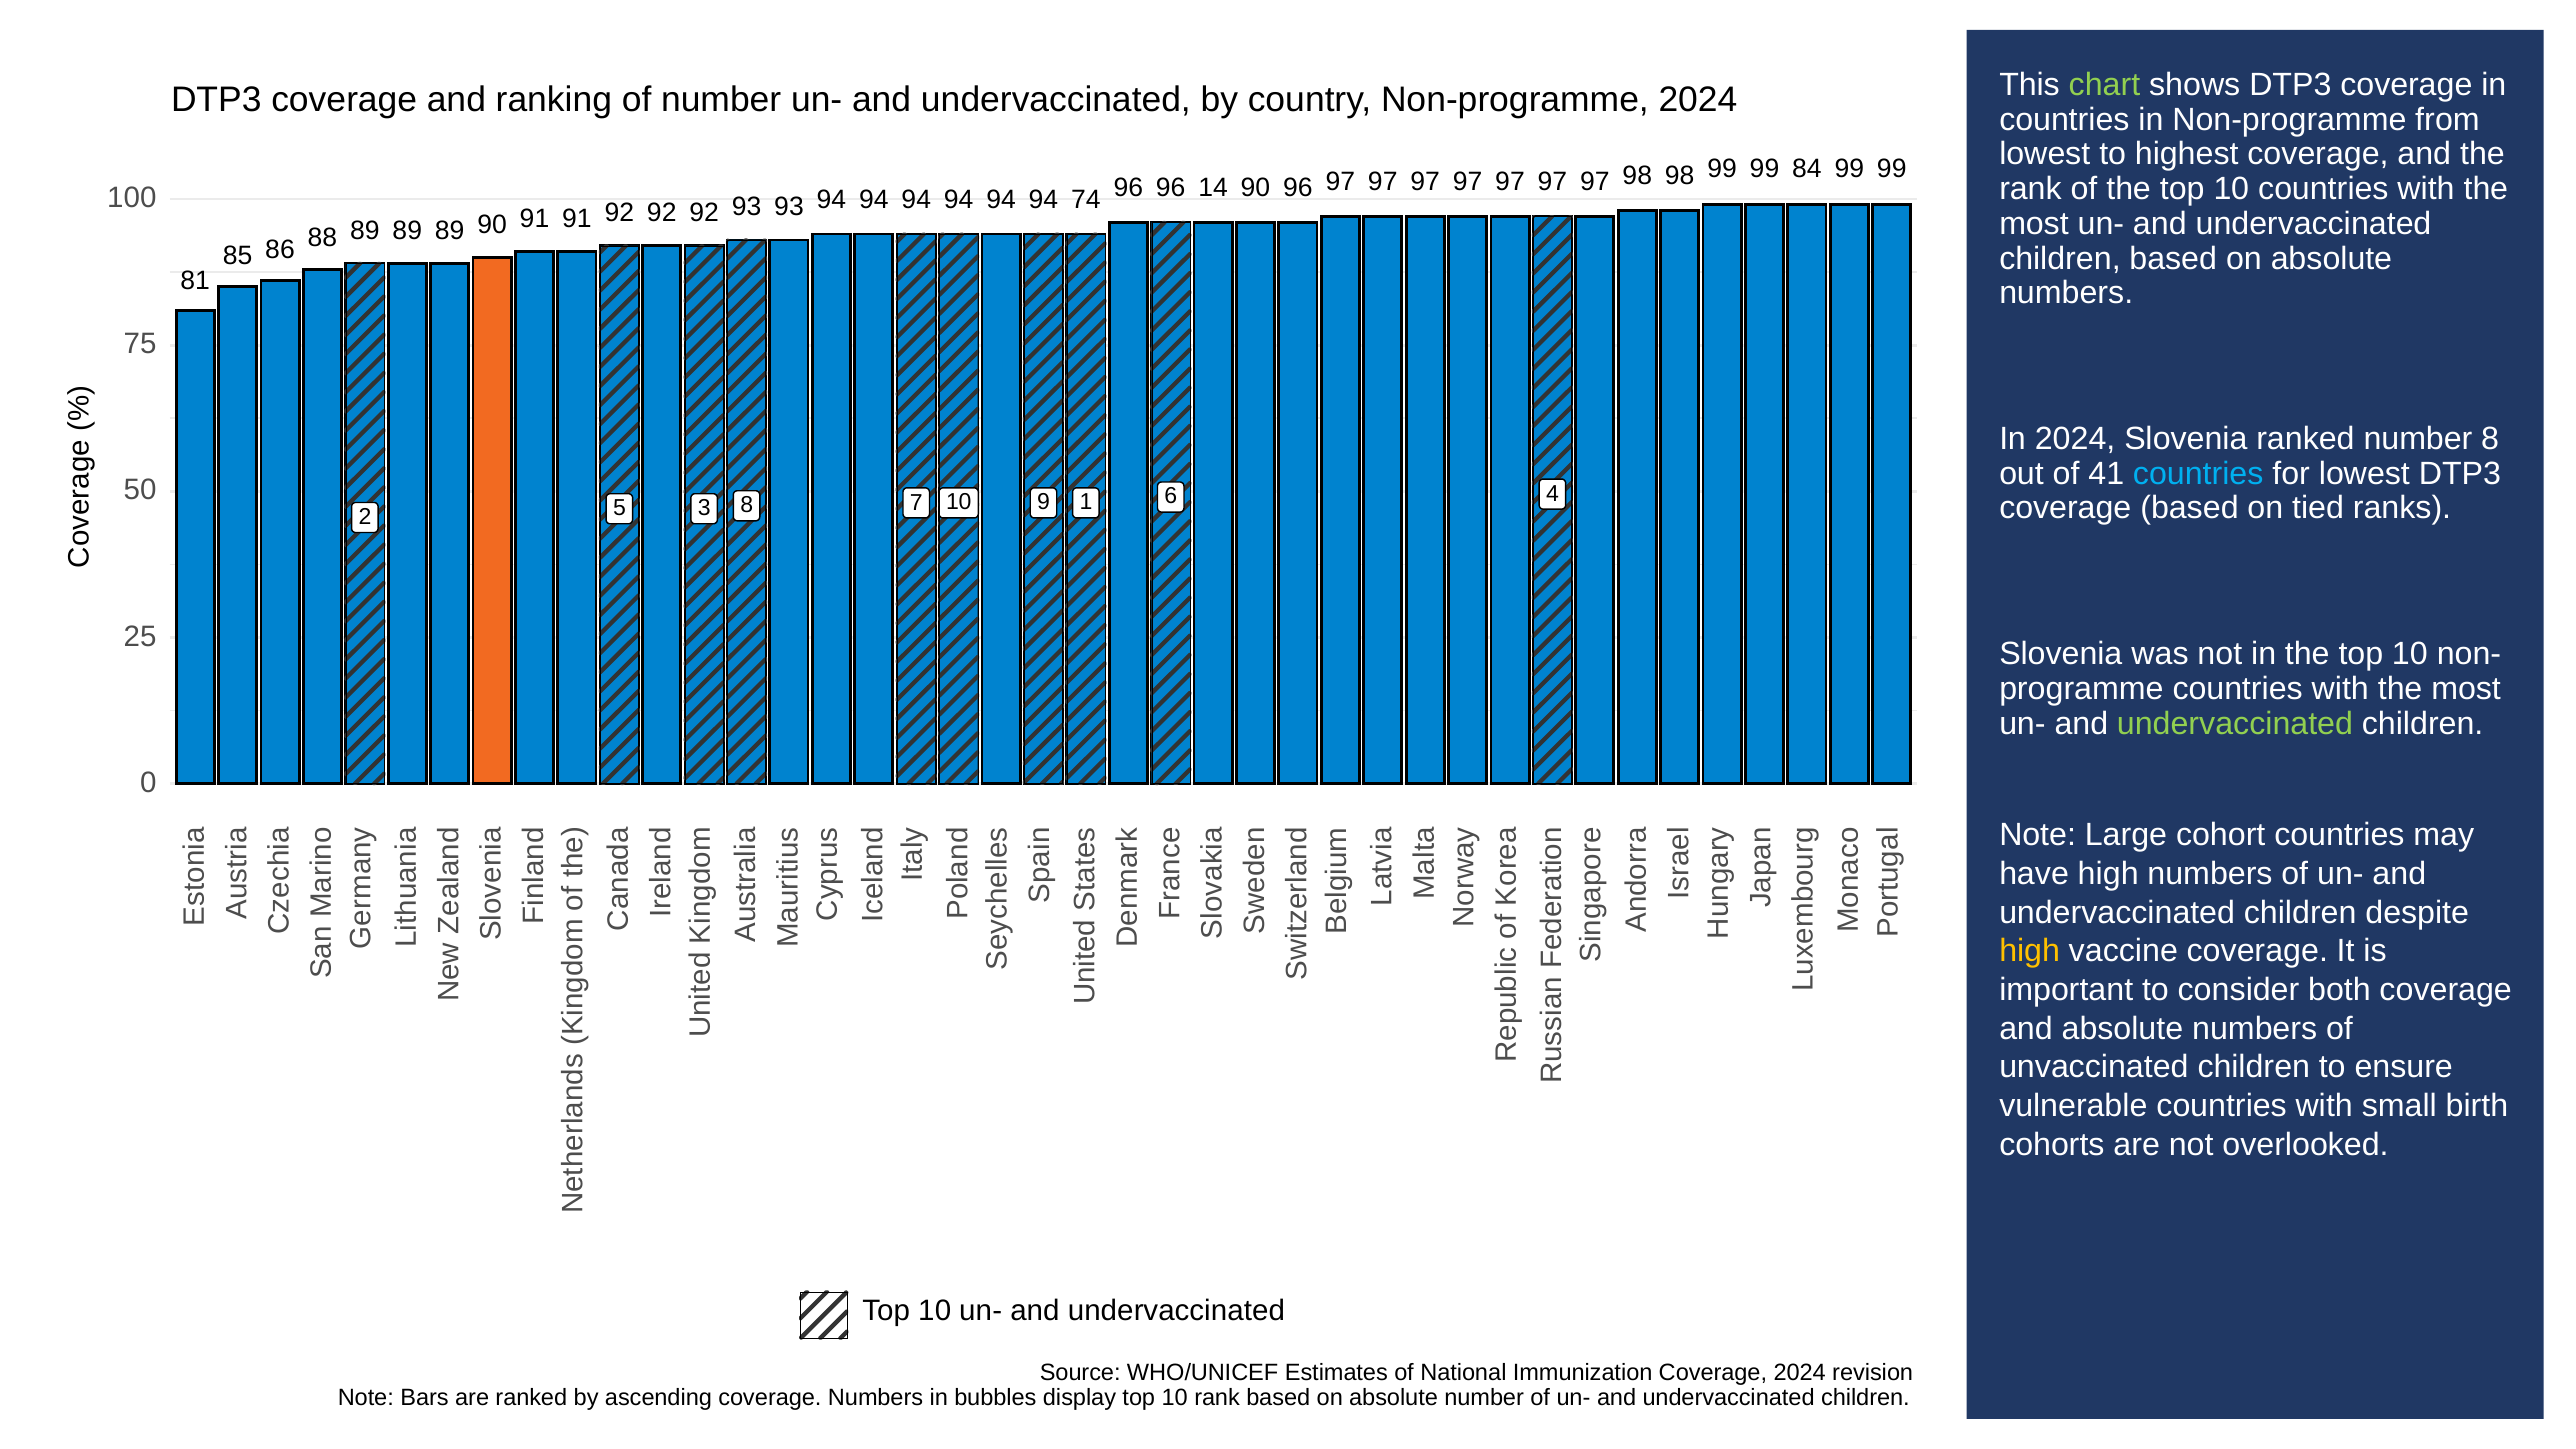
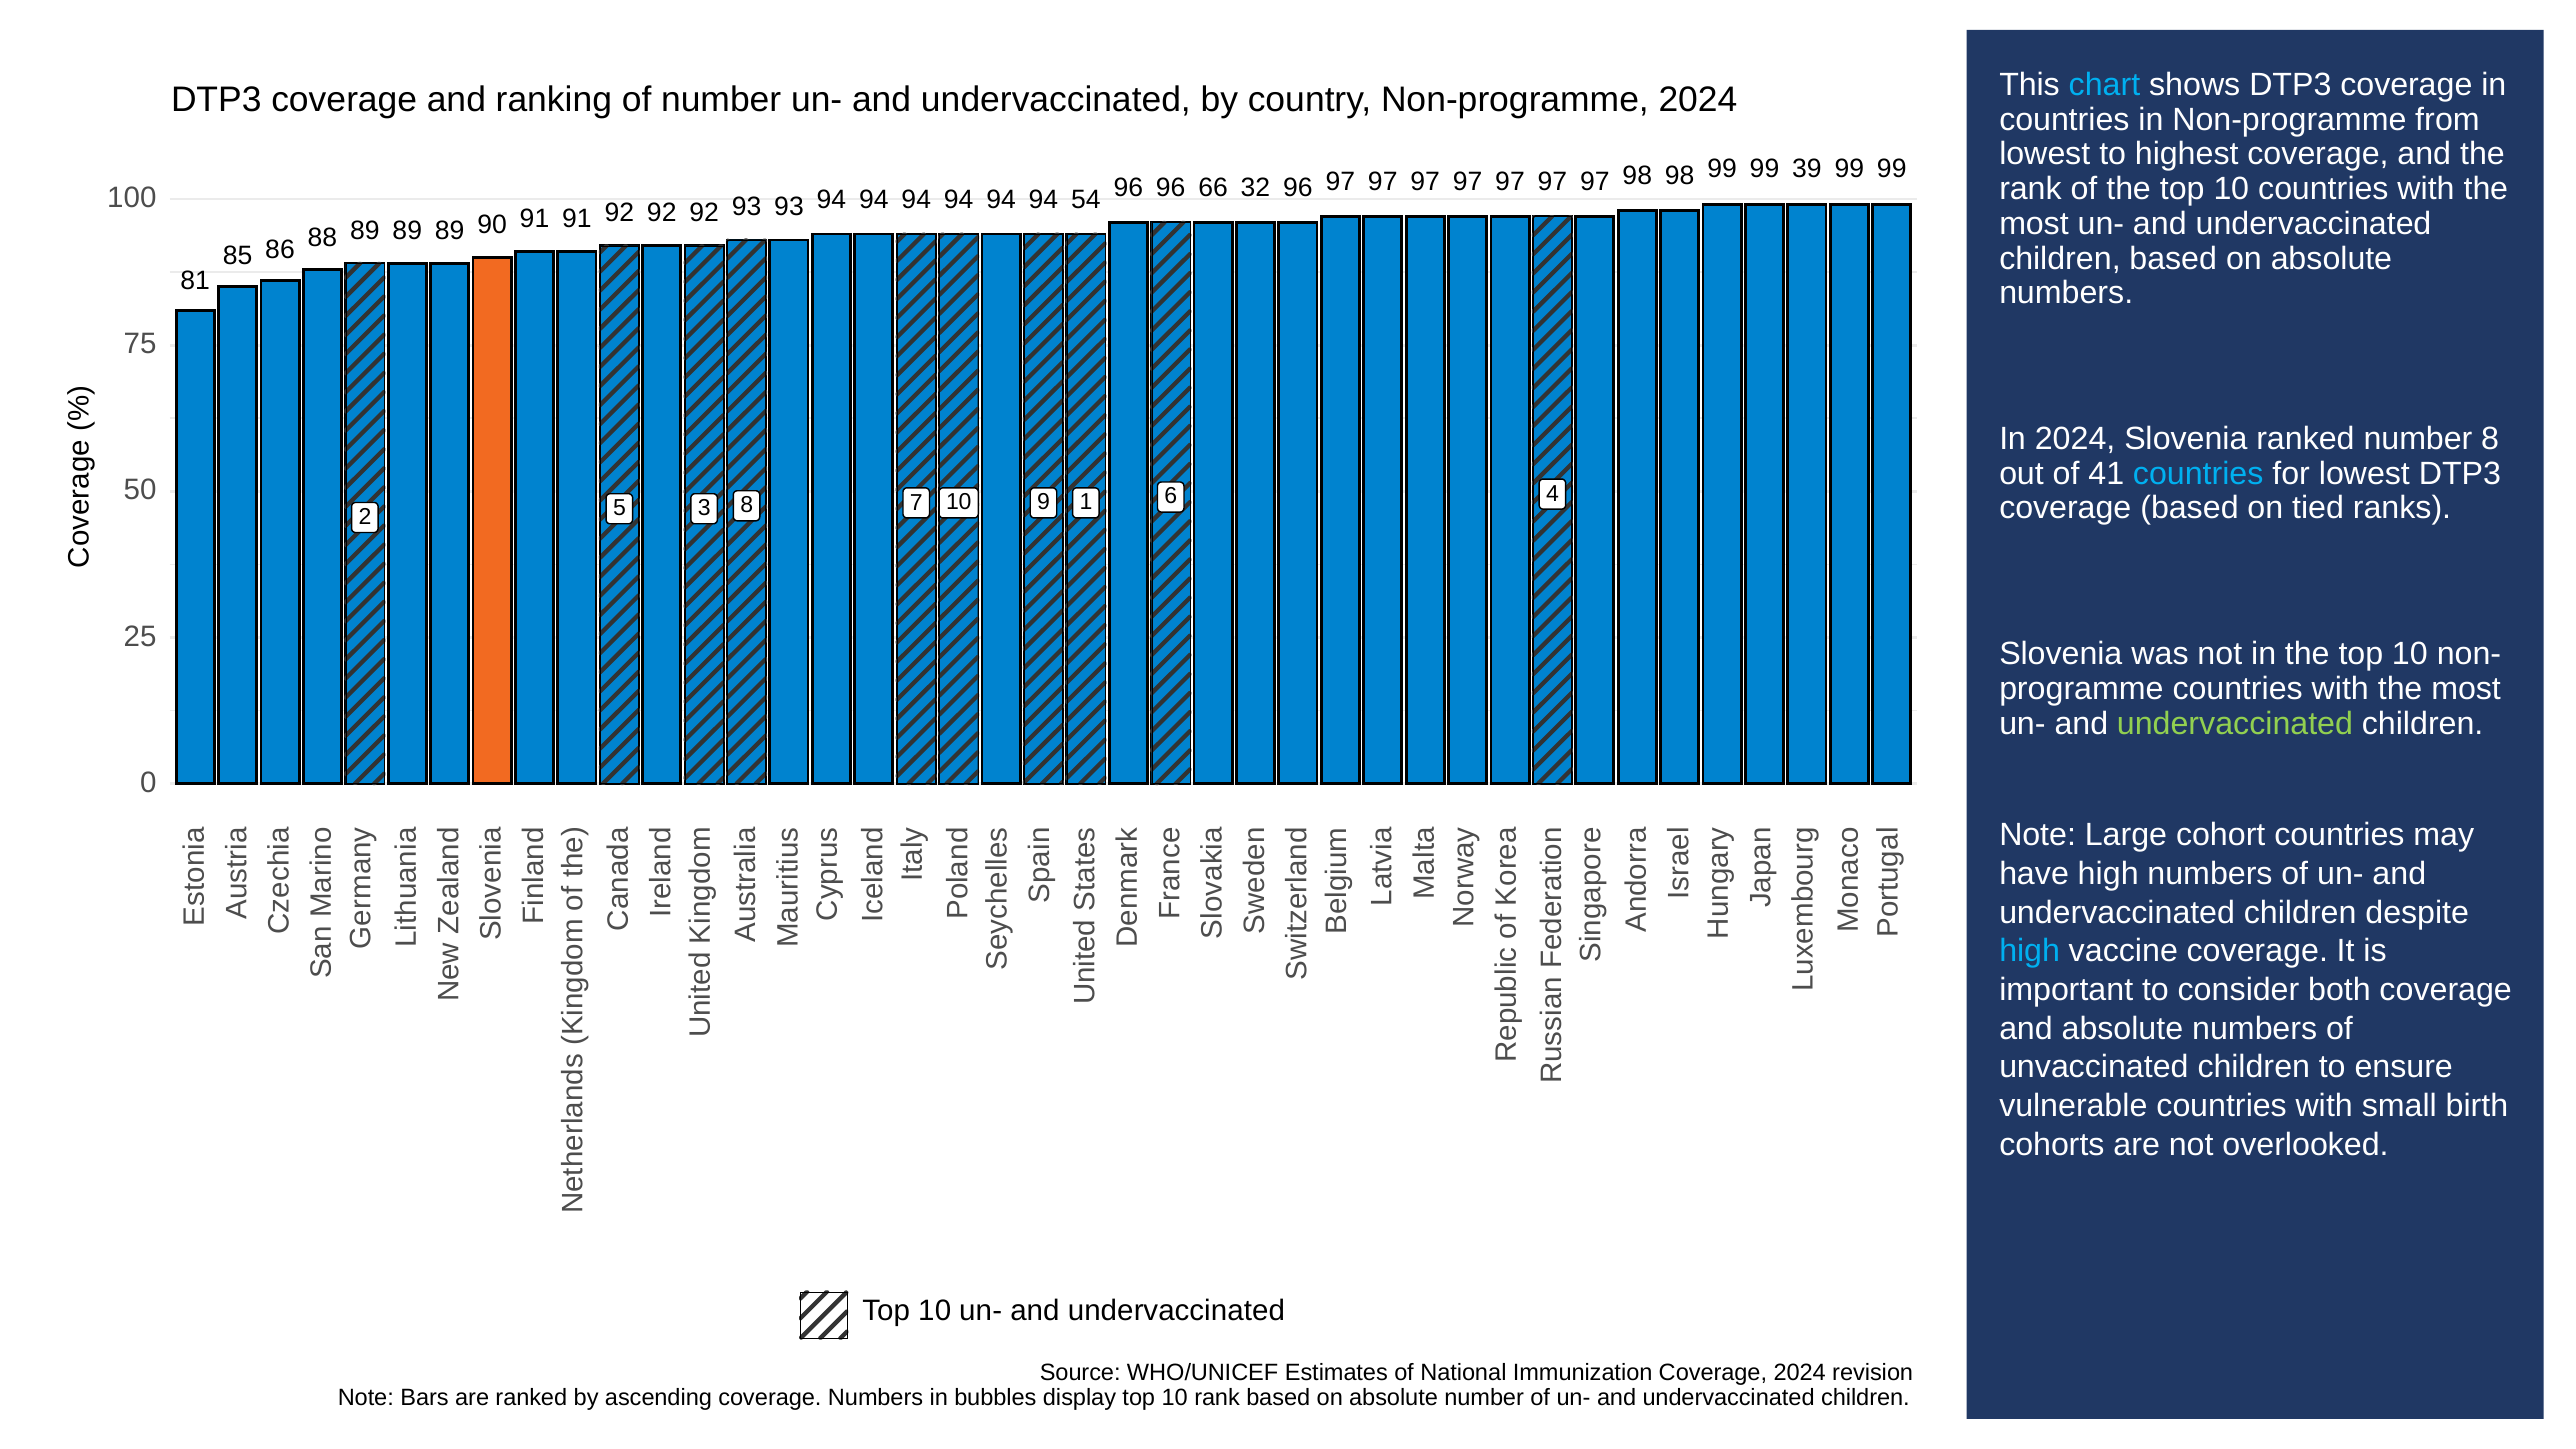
chart colour: light green -> light blue
84: 84 -> 39
14: 14 -> 66
96 90: 90 -> 32
74: 74 -> 54
high at (2030, 951) colour: yellow -> light blue
